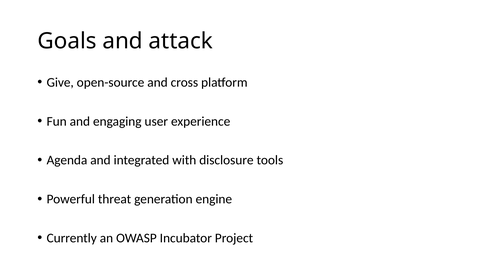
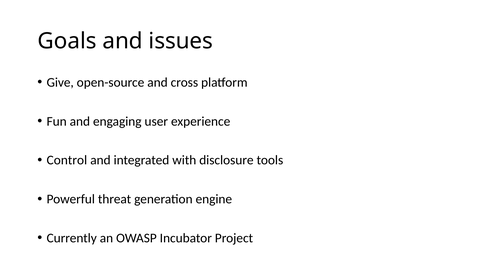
attack: attack -> issues
Agenda: Agenda -> Control
